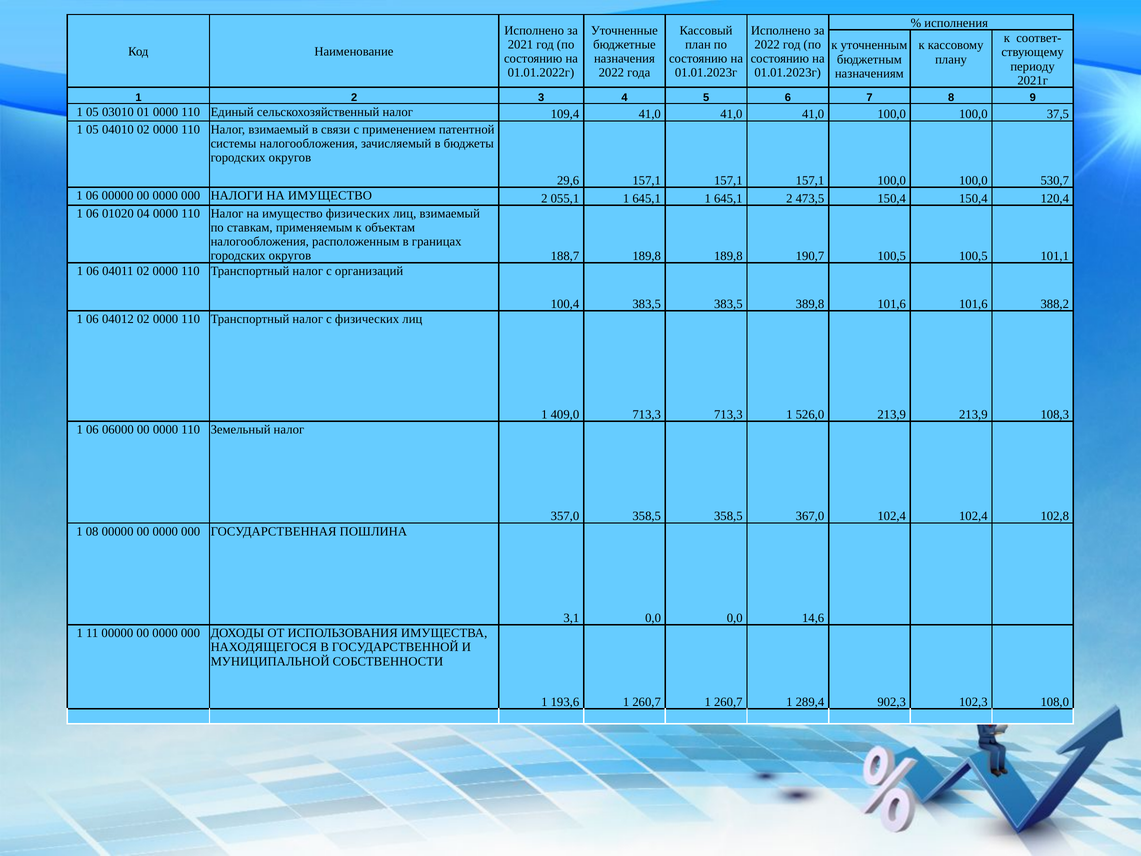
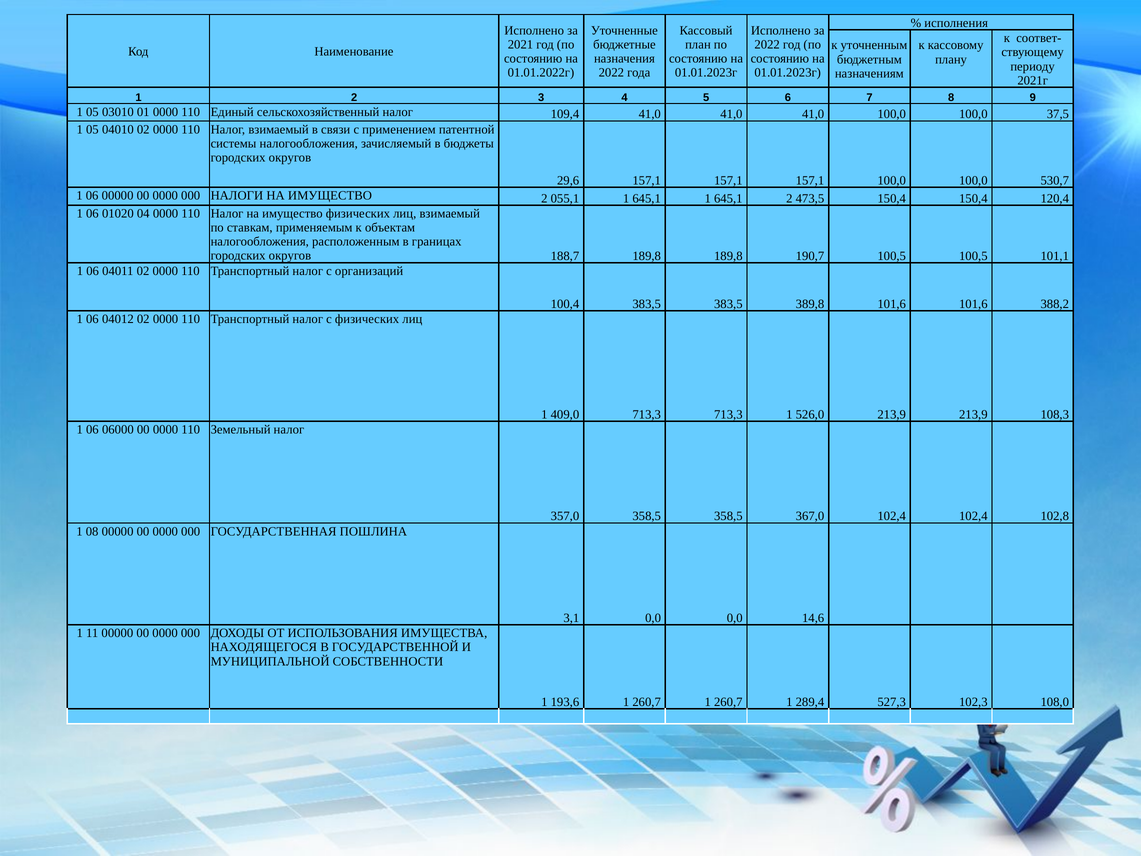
902,3: 902,3 -> 527,3
